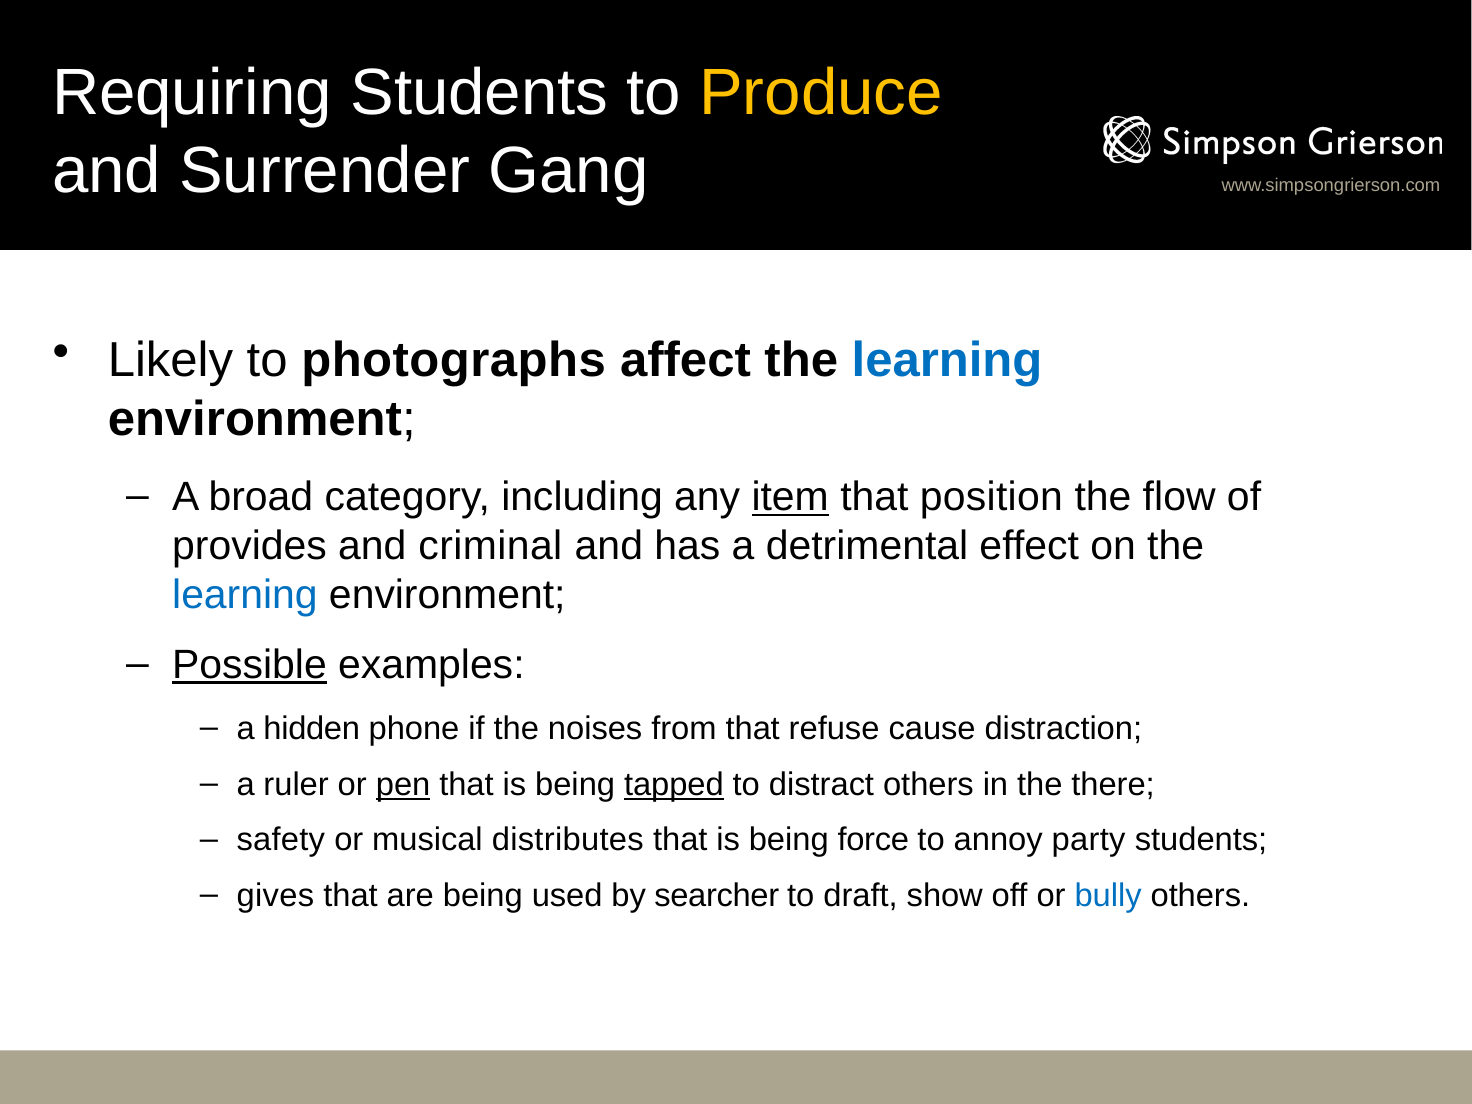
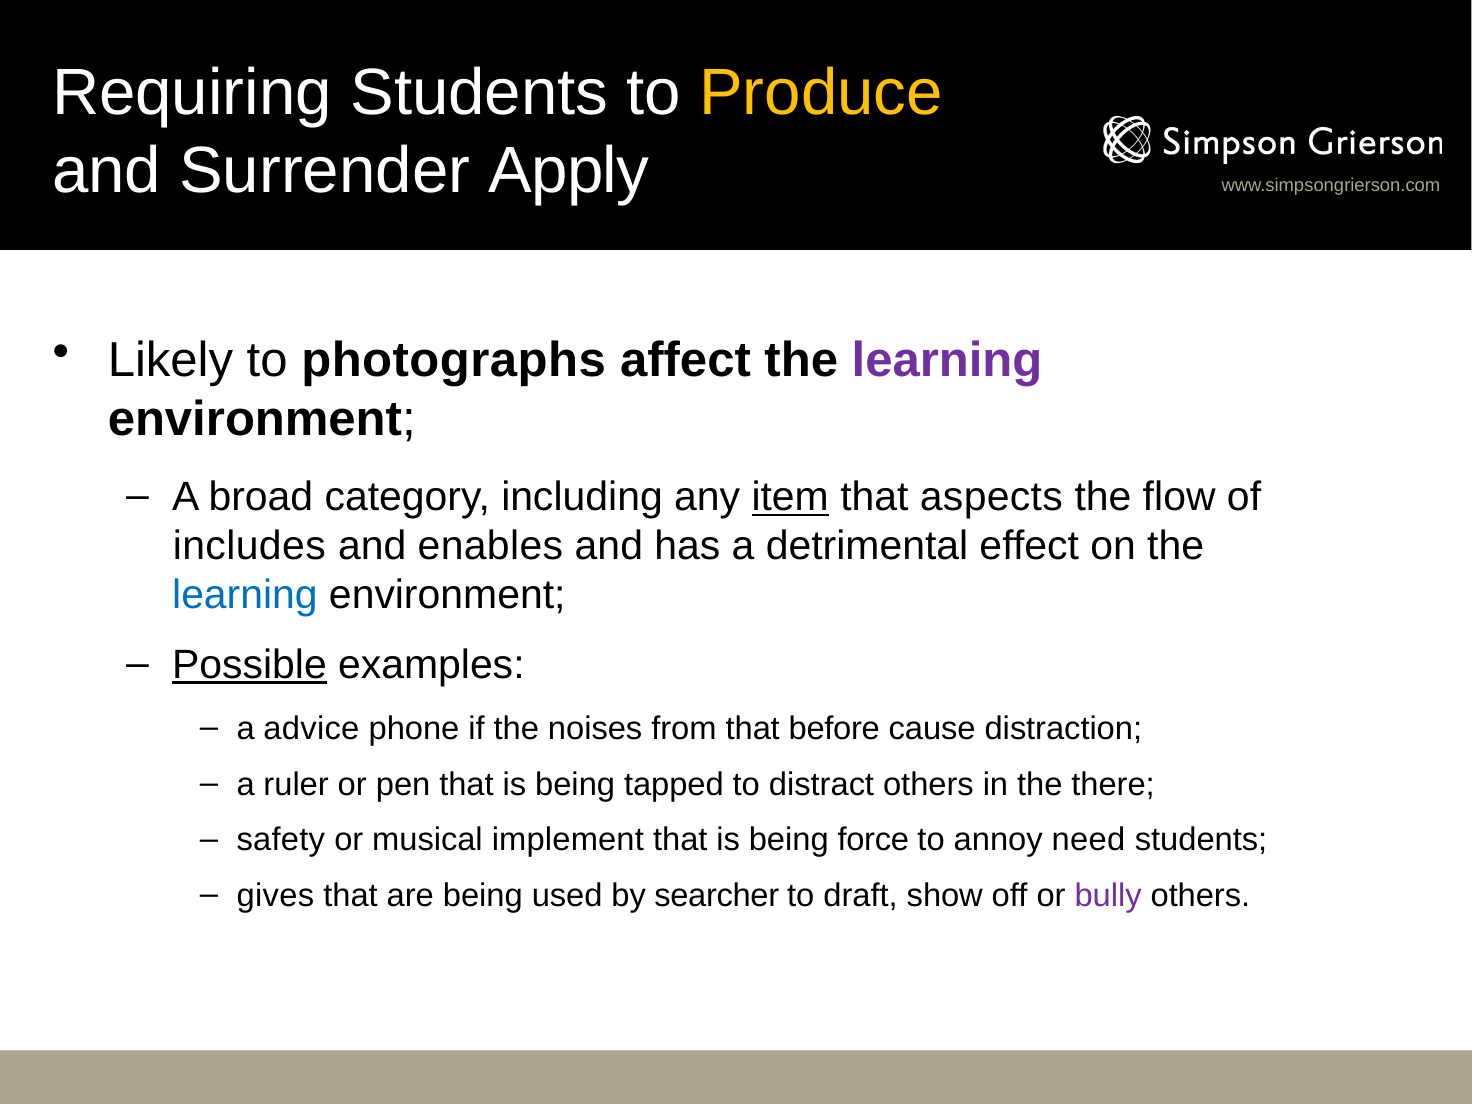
Gang: Gang -> Apply
learning at (947, 360) colour: blue -> purple
position: position -> aspects
provides: provides -> includes
criminal: criminal -> enables
hidden: hidden -> advice
refuse: refuse -> before
pen underline: present -> none
tapped underline: present -> none
distributes: distributes -> implement
party: party -> need
bully colour: blue -> purple
